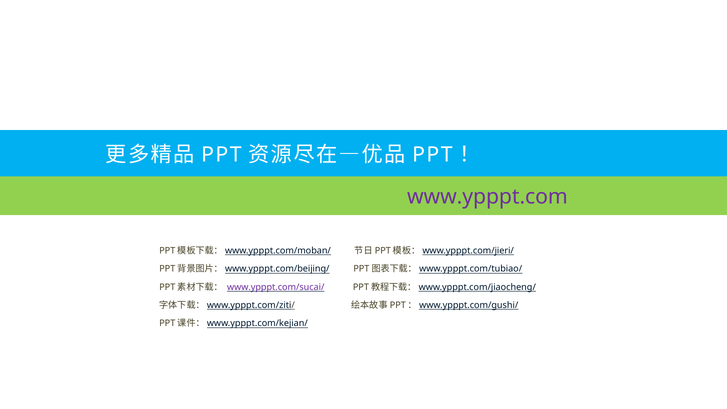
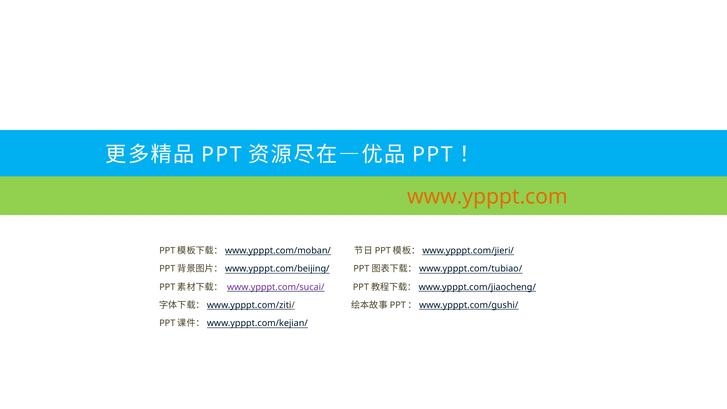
www.ypppt.com colour: purple -> orange
